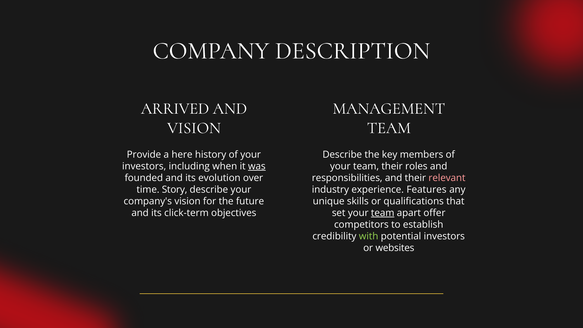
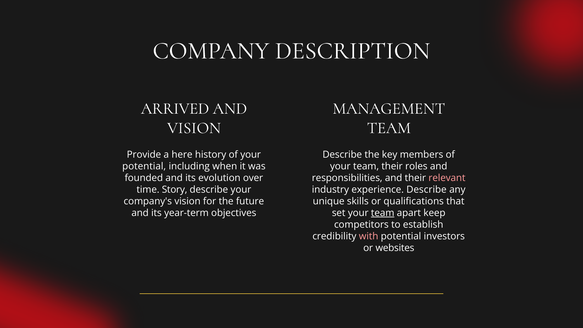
investors at (144, 166): investors -> potential
was underline: present -> none
experience Features: Features -> Describe
click-term: click-term -> year-term
offer: offer -> keep
with colour: light green -> pink
